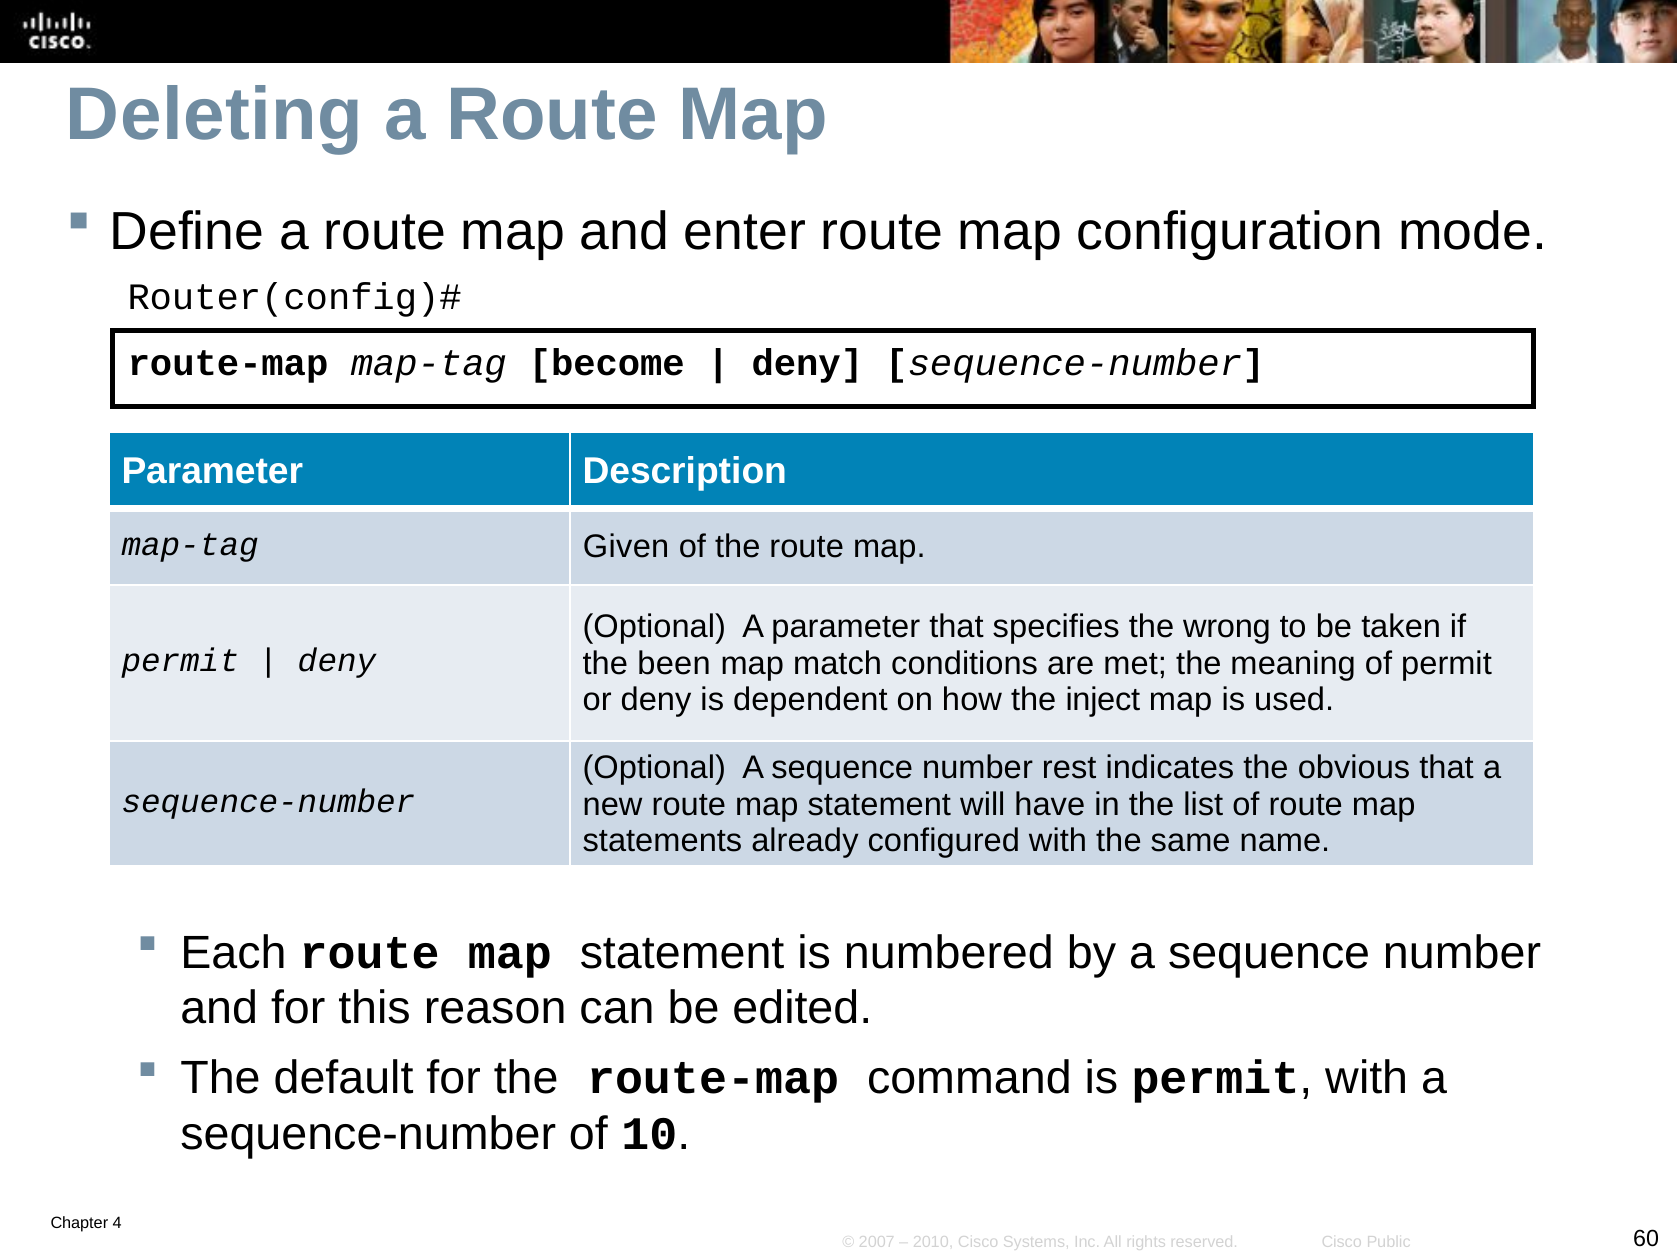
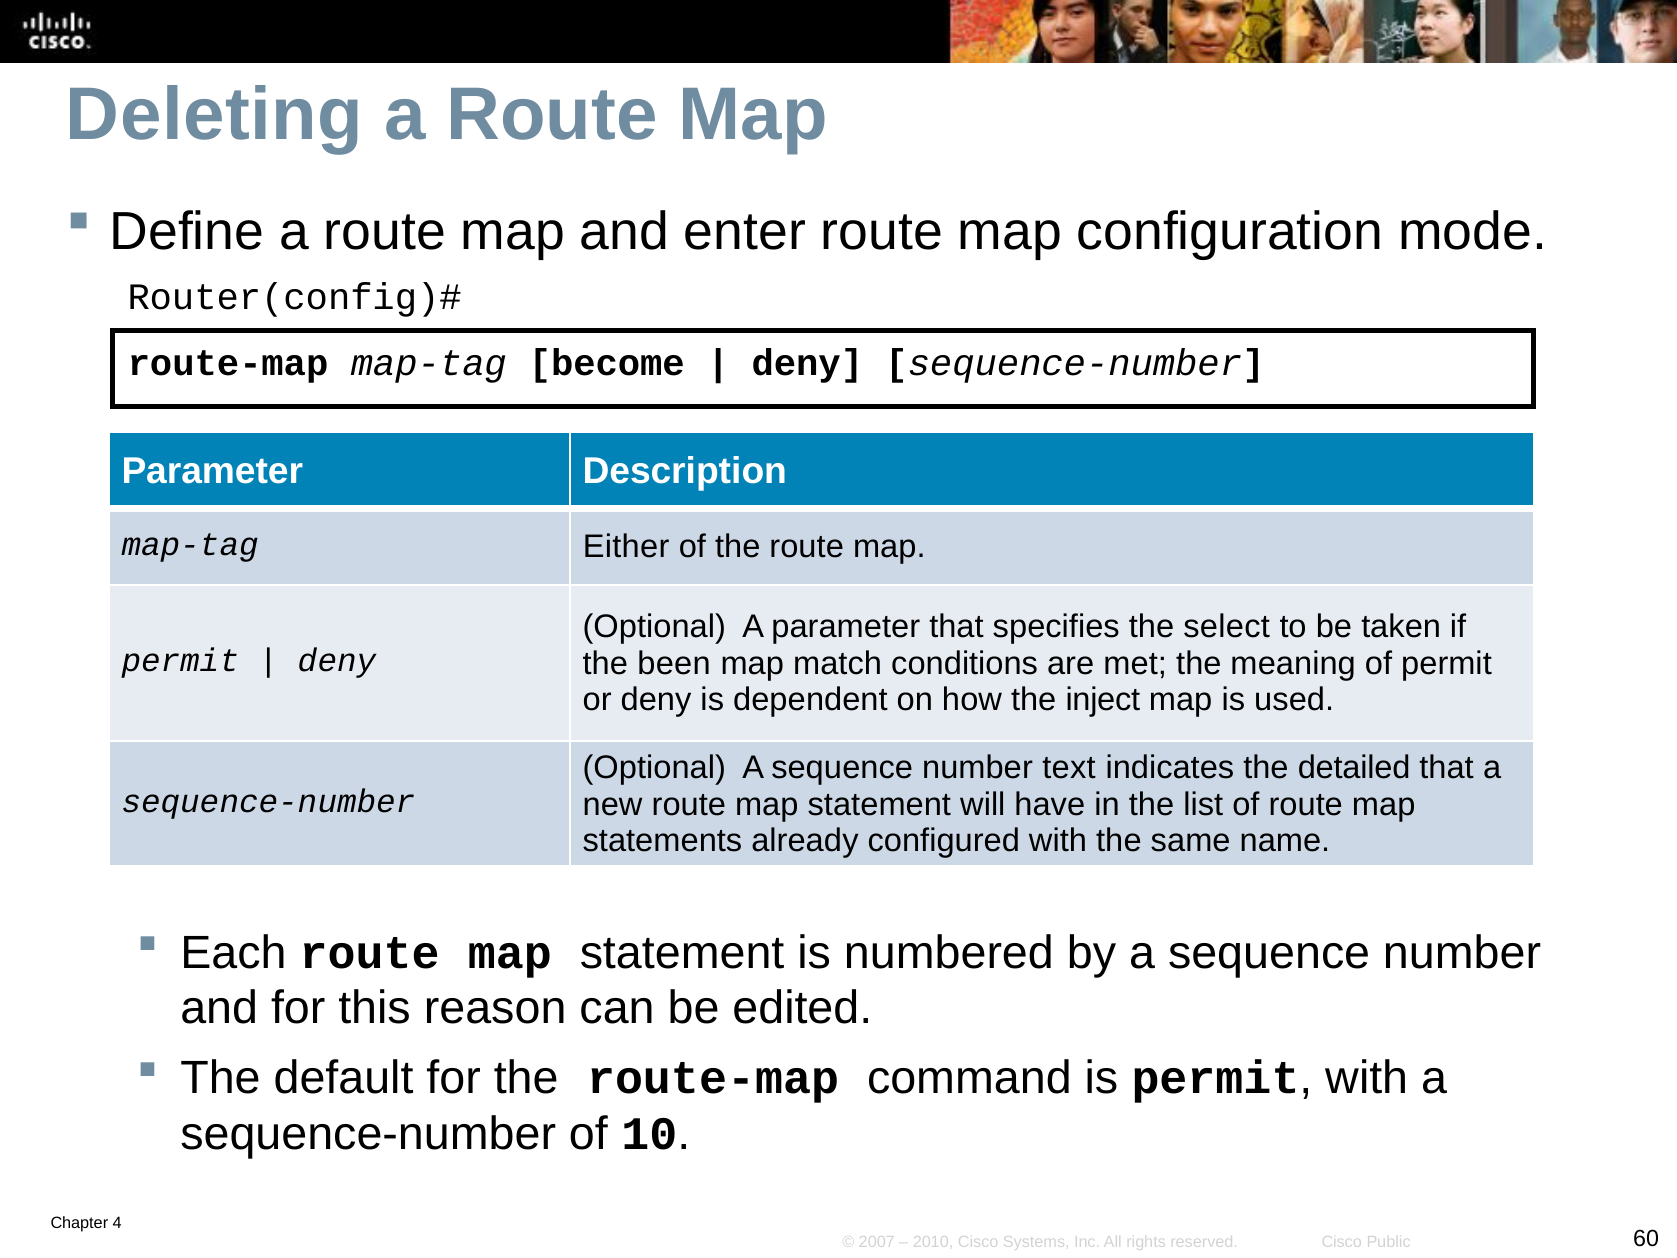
Given: Given -> Either
wrong: wrong -> select
rest: rest -> text
obvious: obvious -> detailed
